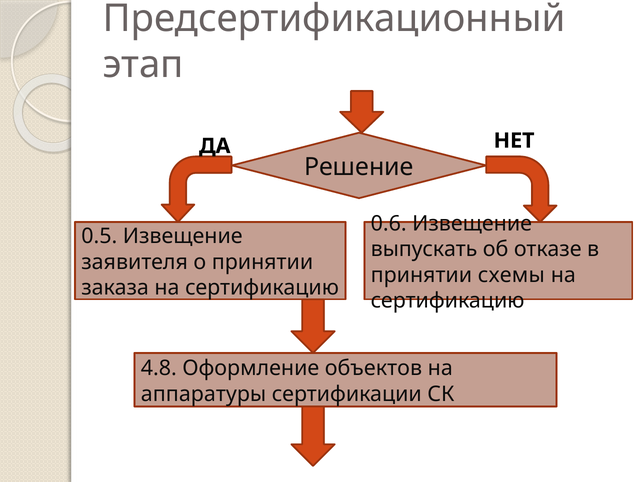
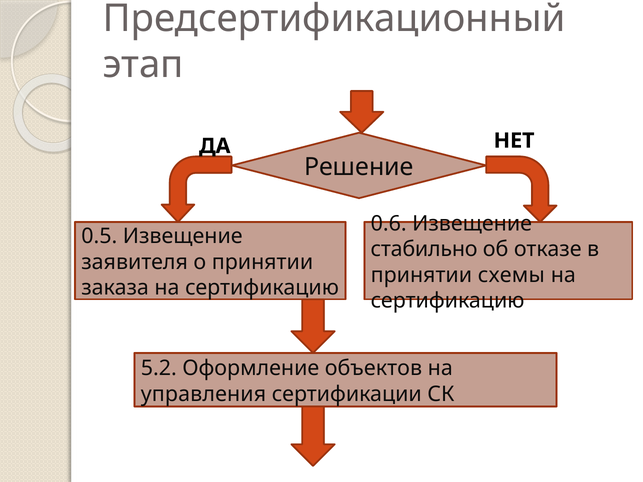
выпускать: выпускать -> стабильно
4.8: 4.8 -> 5.2
аппаратуры: аппаратуры -> управления
